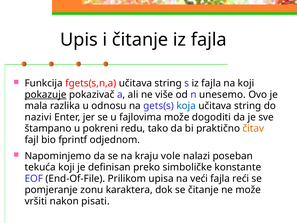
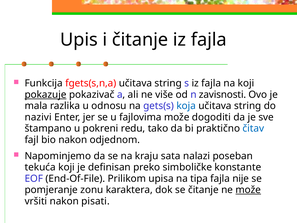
unesemo: unesemo -> zavisnosti
čitav colour: orange -> blue
bio fprintf: fprintf -> nakon
vole: vole -> sata
veći: veći -> tipa
reći: reći -> nije
može at (248, 190) underline: none -> present
